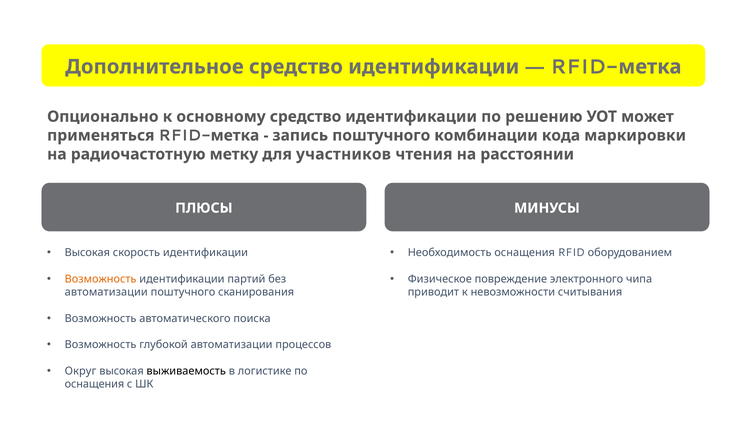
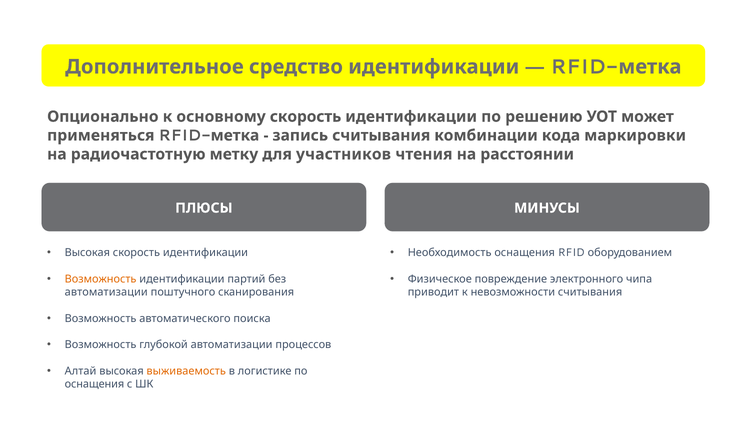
основному средство: средство -> скорость
запись поштучного: поштучного -> считывания
Округ: Округ -> Алтай
выживаемость colour: black -> orange
